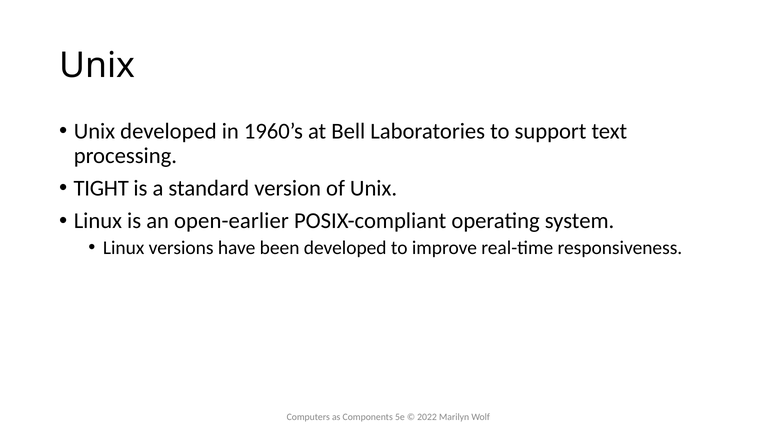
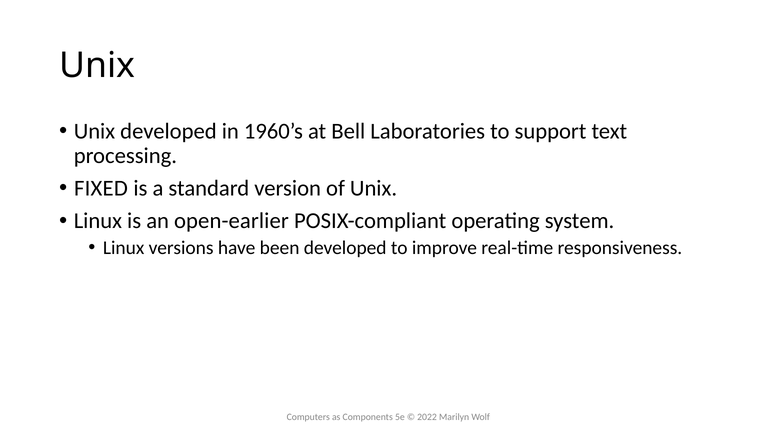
TIGHT: TIGHT -> FIXED
